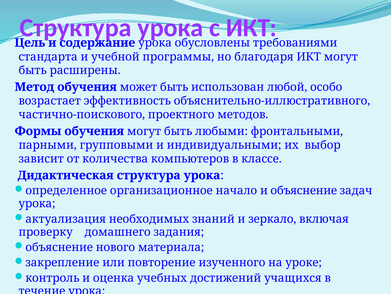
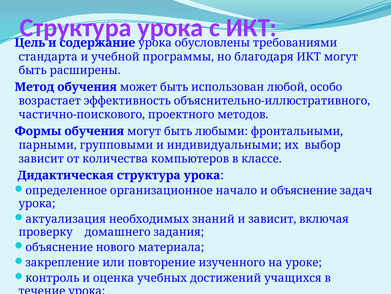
и зеркало: зеркало -> зависит
